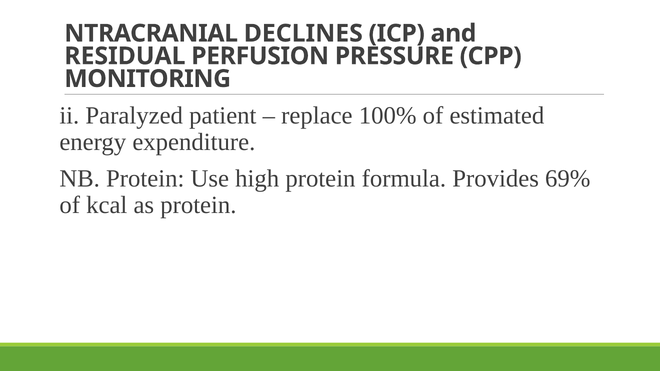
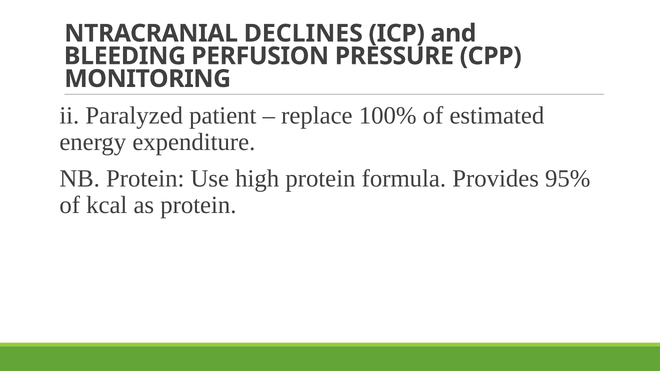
RESIDUAL: RESIDUAL -> BLEEDING
69%: 69% -> 95%
